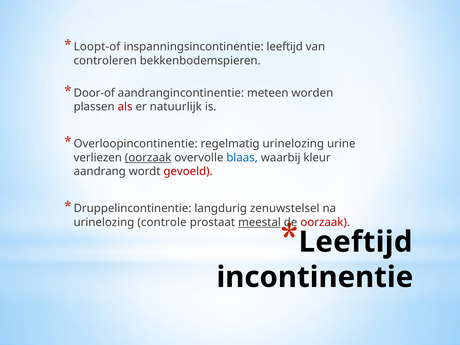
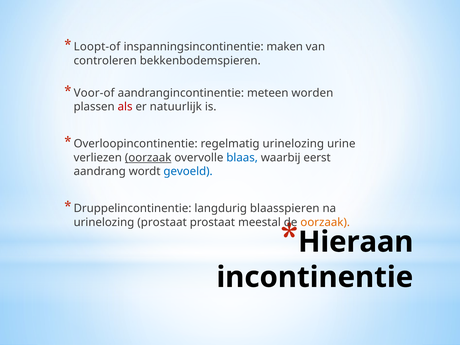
inspanningsincontinentie leeftijd: leeftijd -> maken
Door-of: Door-of -> Voor-of
kleur: kleur -> eerst
gevoeld colour: red -> blue
zenuwstelsel: zenuwstelsel -> blaasspieren
urinelozing controle: controle -> prostaat
meestal underline: present -> none
oorzaak at (325, 222) colour: red -> orange
Leeftijd at (356, 242): Leeftijd -> Hieraan
